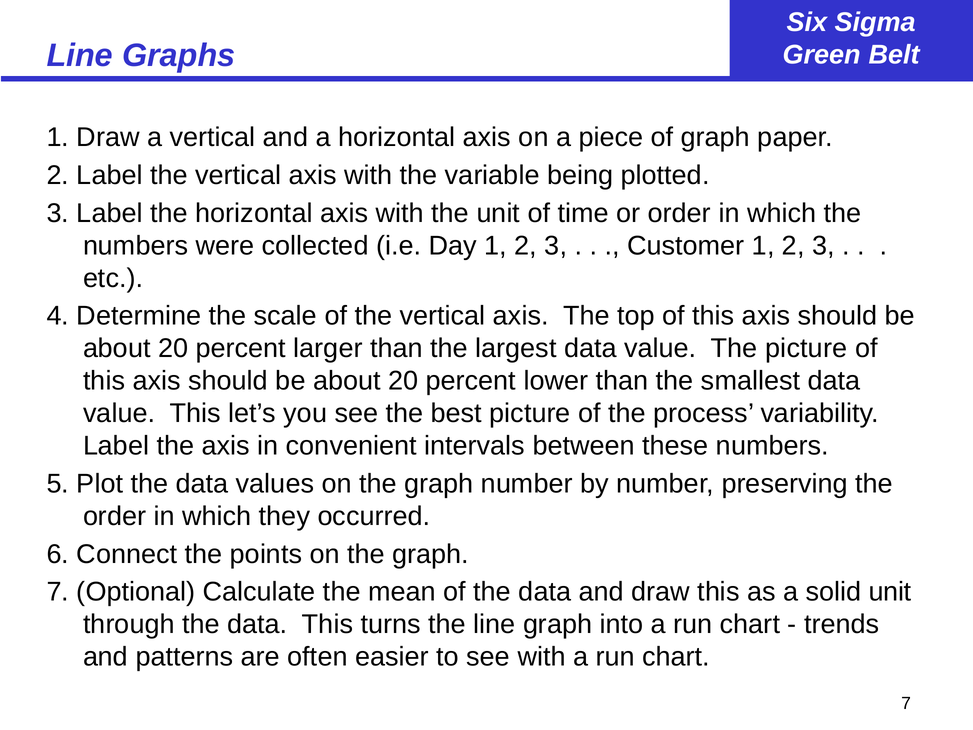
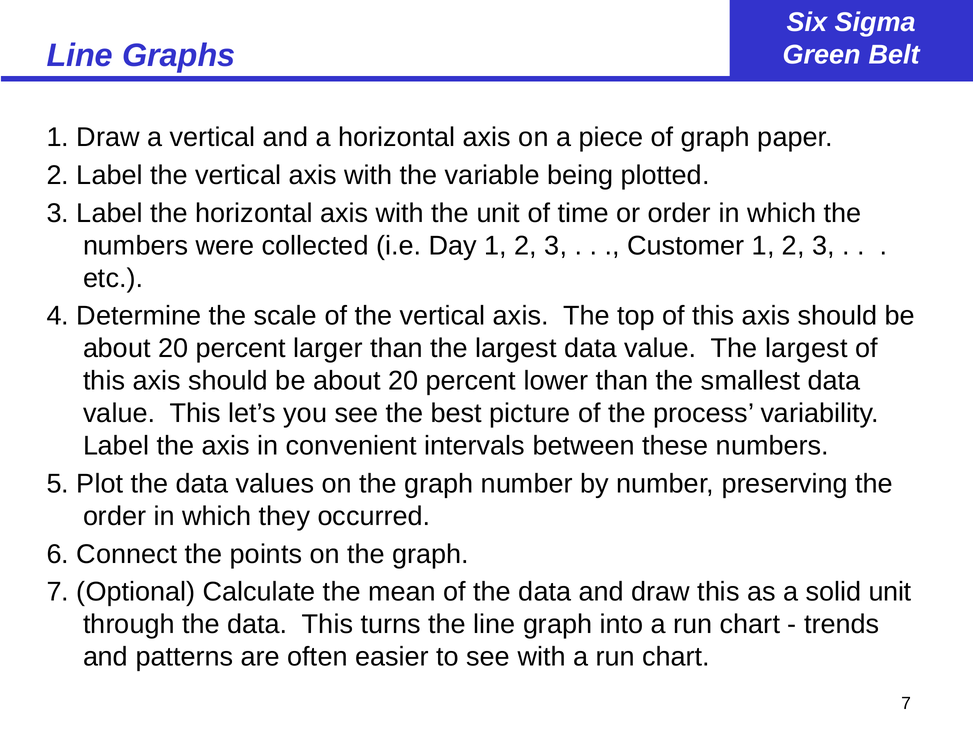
value The picture: picture -> largest
